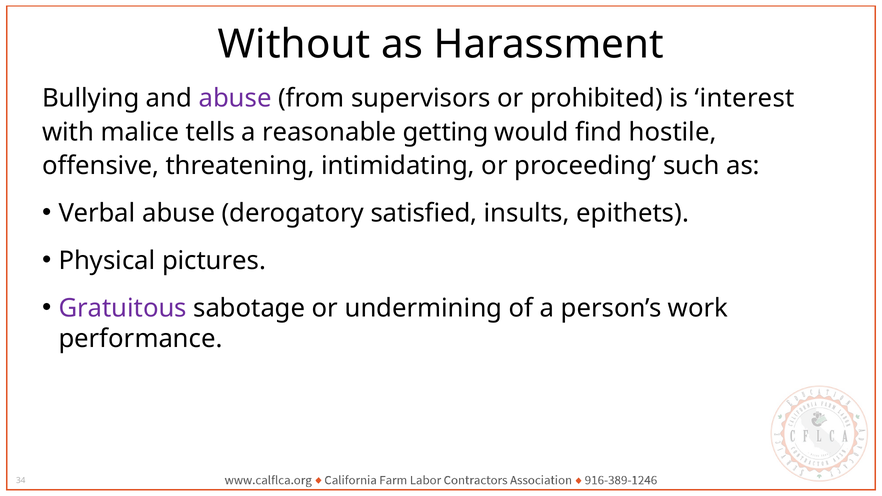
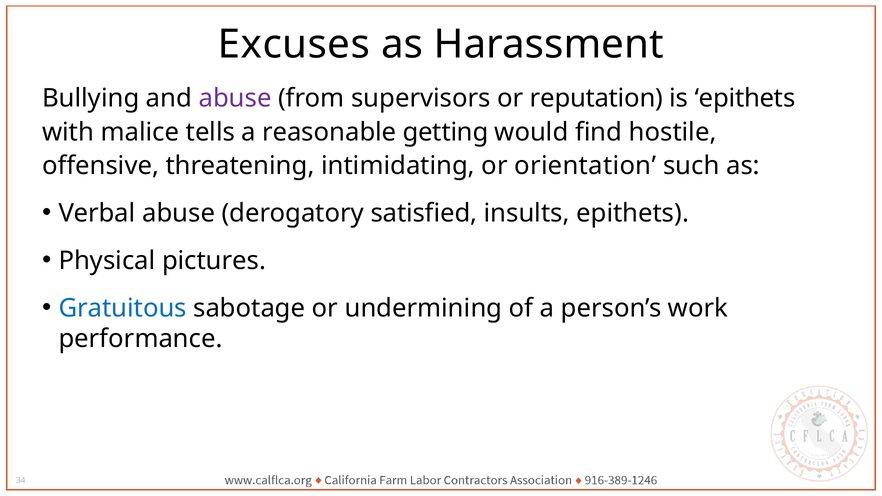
Without: Without -> Excuses
prohibited: prohibited -> reputation
is interest: interest -> epithets
proceeding: proceeding -> orientation
Gratuitous colour: purple -> blue
